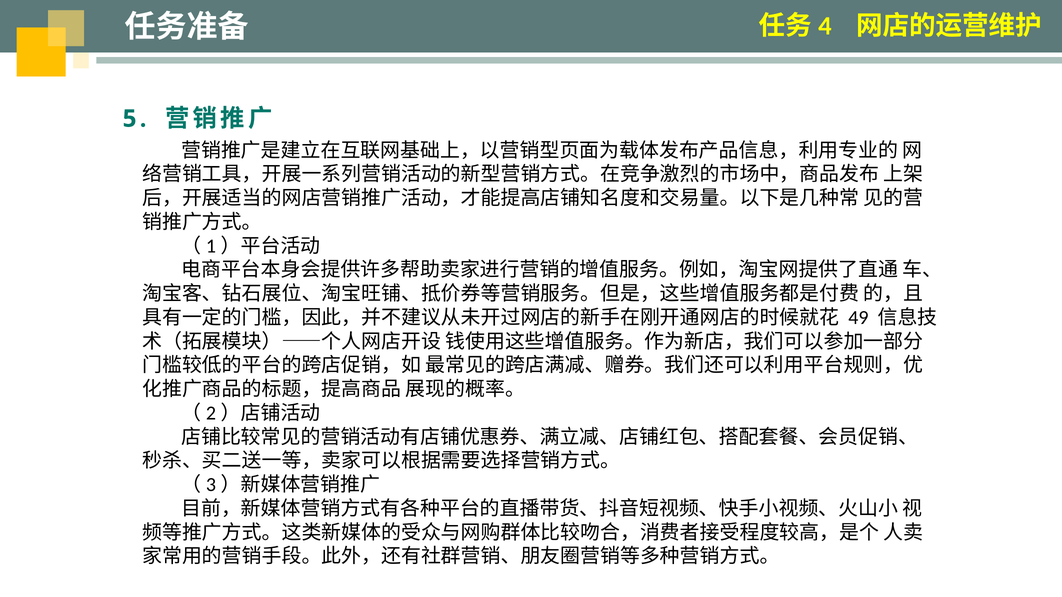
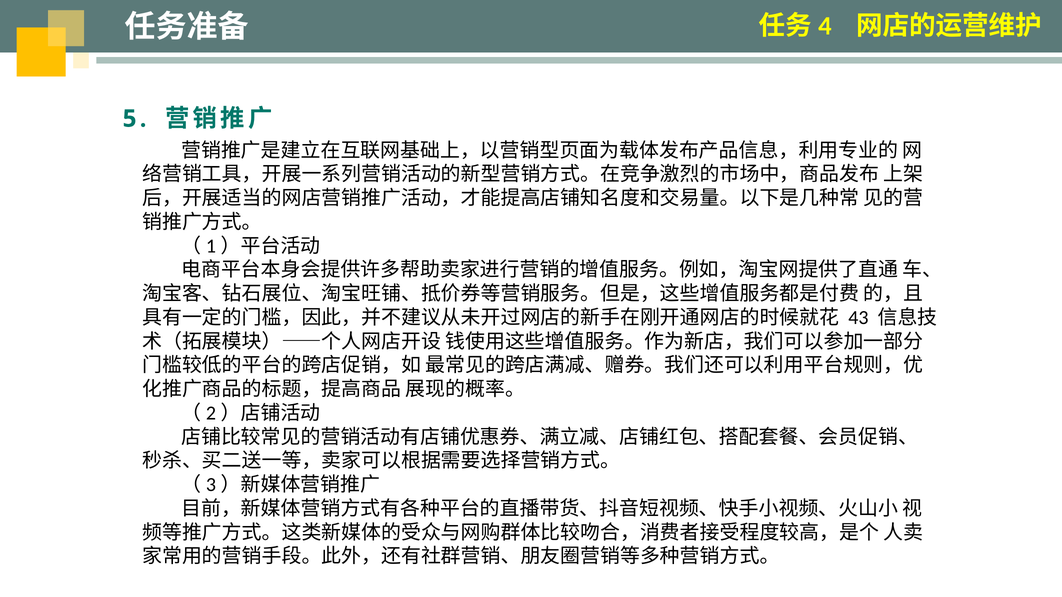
49: 49 -> 43
